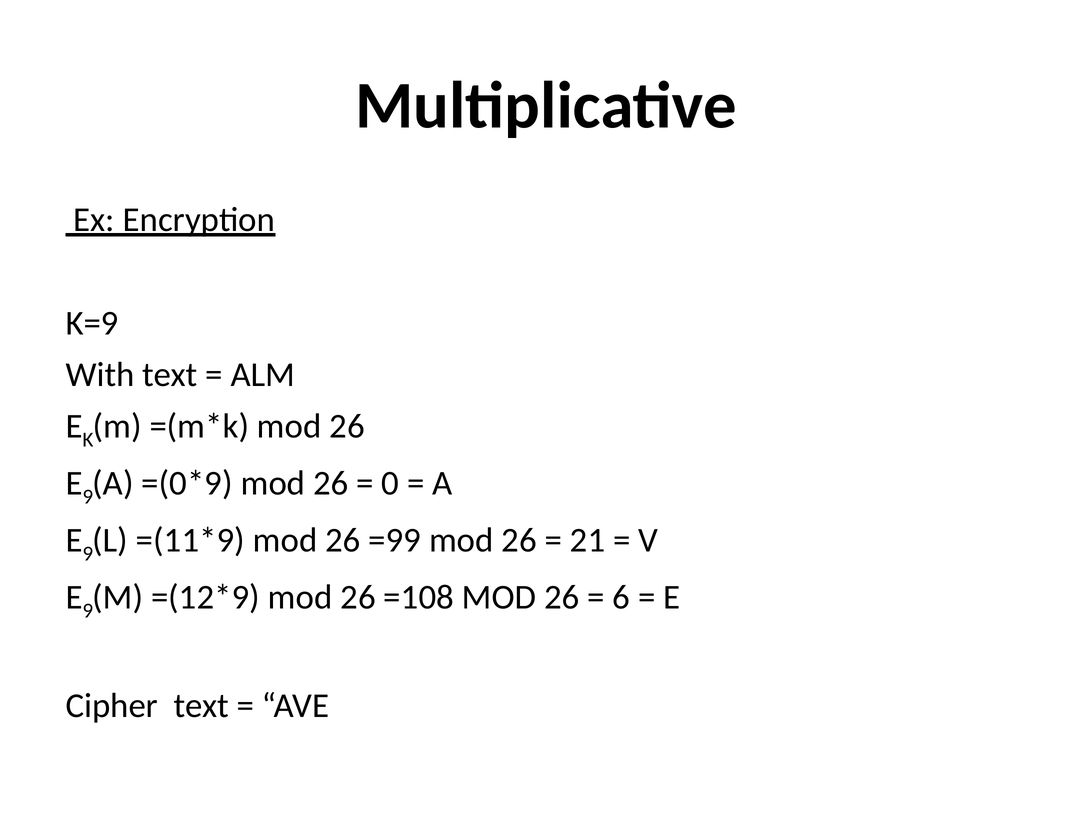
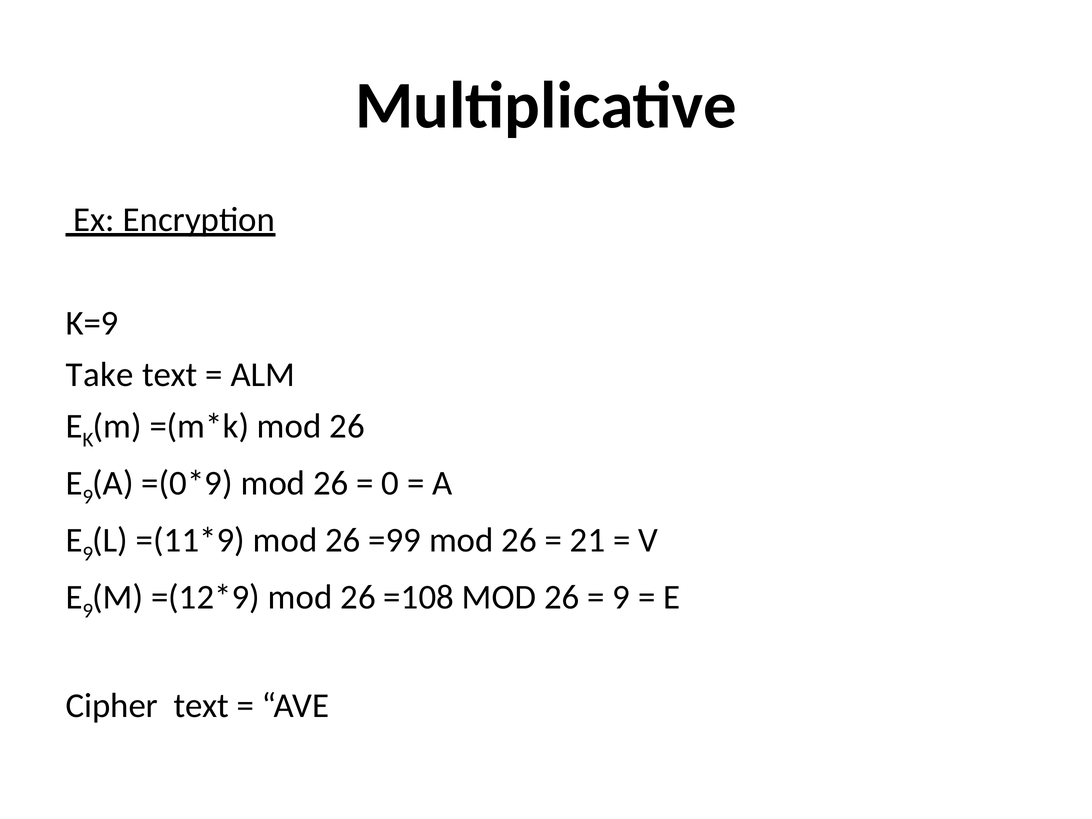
With: With -> Take
6 at (621, 597): 6 -> 9
